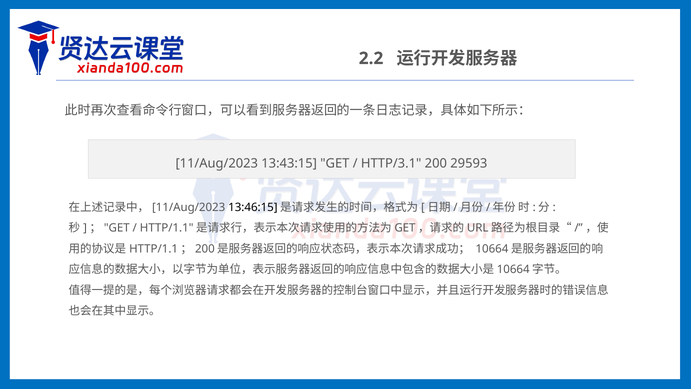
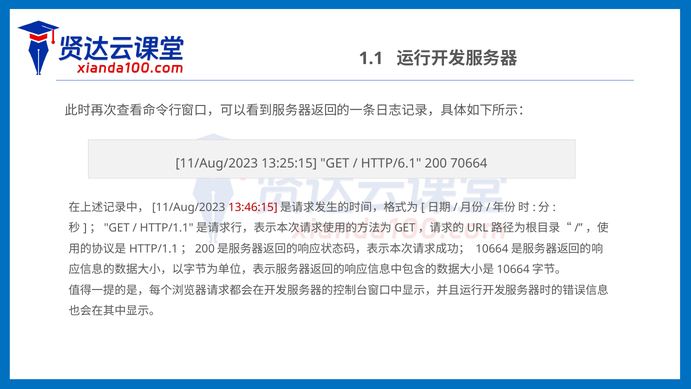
2.2: 2.2 -> 1.1
13:43:15: 13:43:15 -> 13:25:15
HTTP/3.1: HTTP/3.1 -> HTTP/6.1
29593: 29593 -> 70664
13:46:15 colour: black -> red
